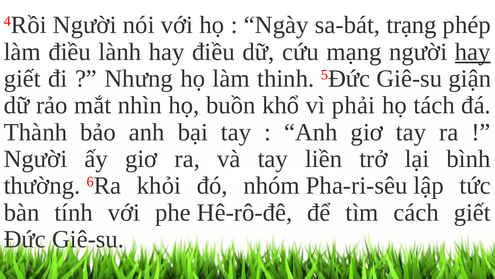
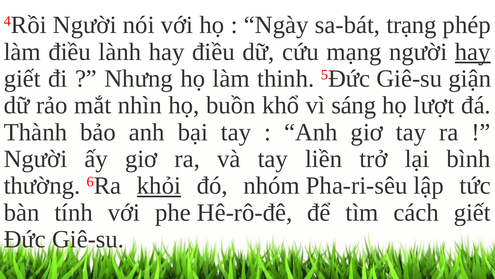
phải: phải -> sáng
tách: tách -> lượt
khỏi underline: none -> present
